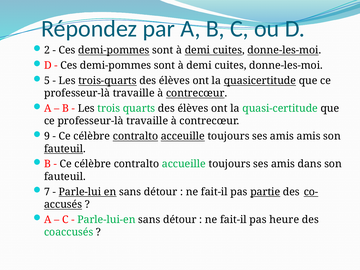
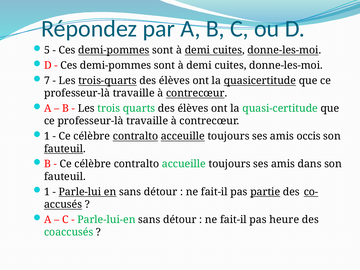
2: 2 -> 5
5: 5 -> 7
9 at (47, 136): 9 -> 1
amis amis: amis -> occis
7 at (47, 192): 7 -> 1
